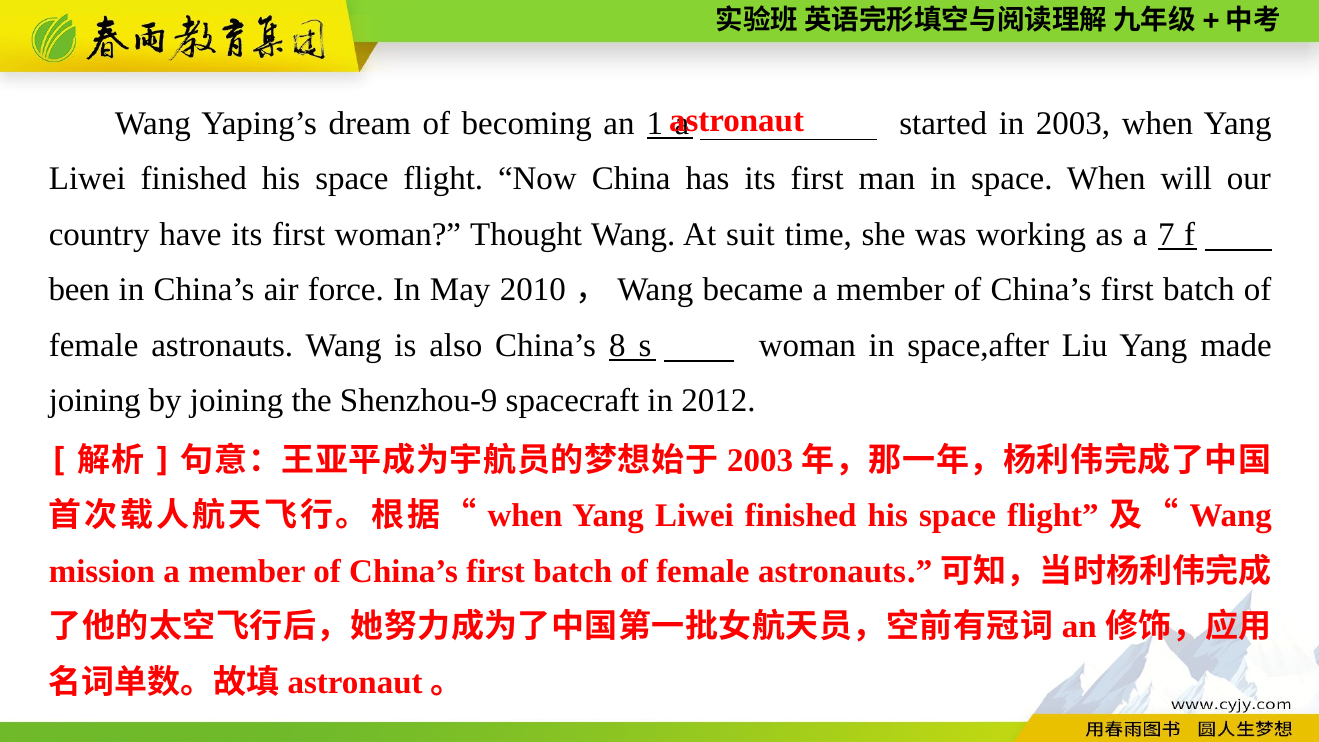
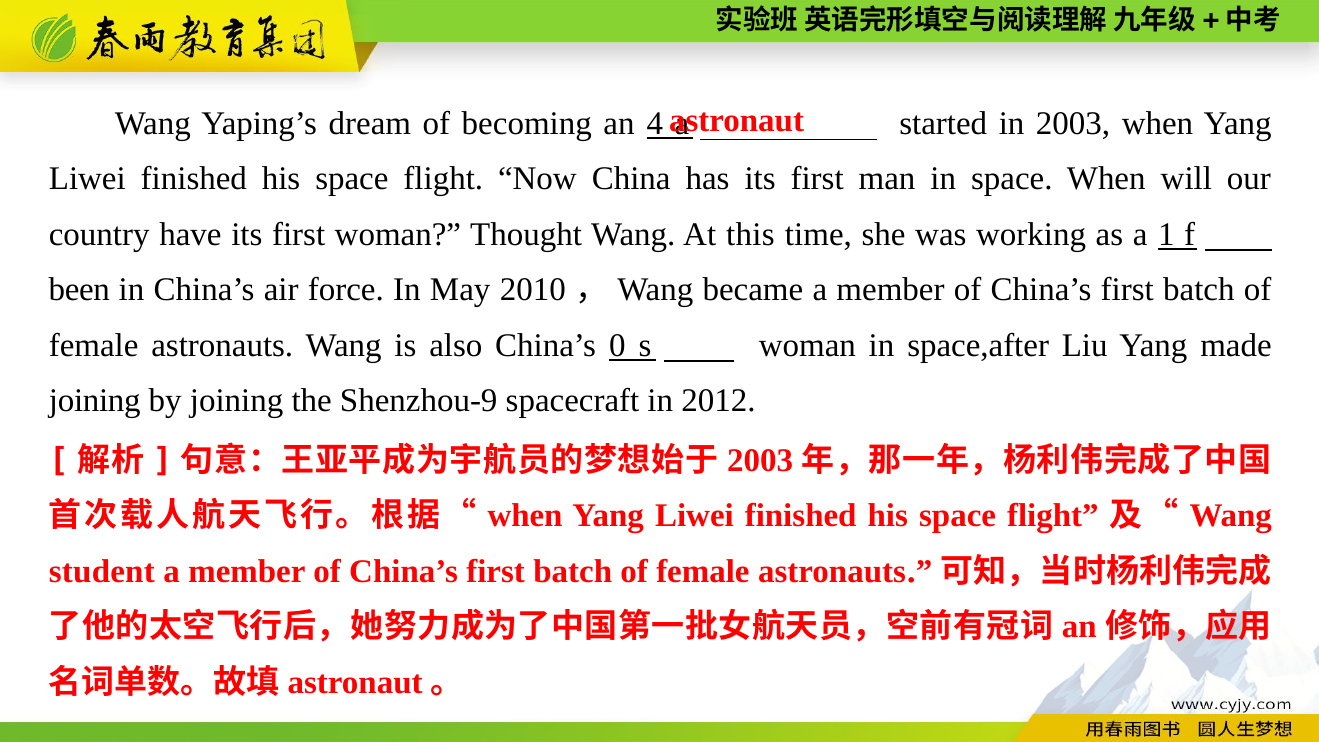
1: 1 -> 4
suit: suit -> this
7: 7 -> 1
8: 8 -> 0
mission: mission -> student
